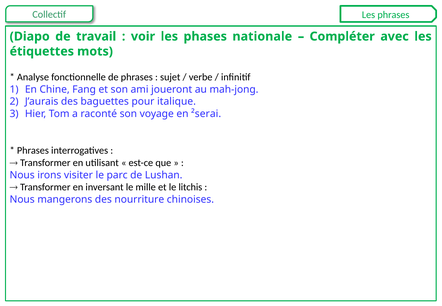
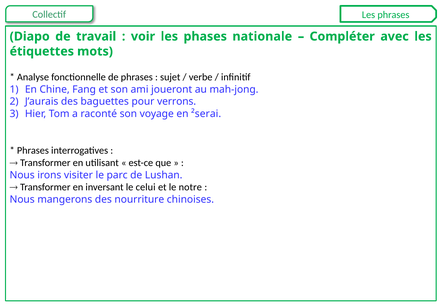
italique: italique -> verrons
mille: mille -> celui
litchis: litchis -> notre
